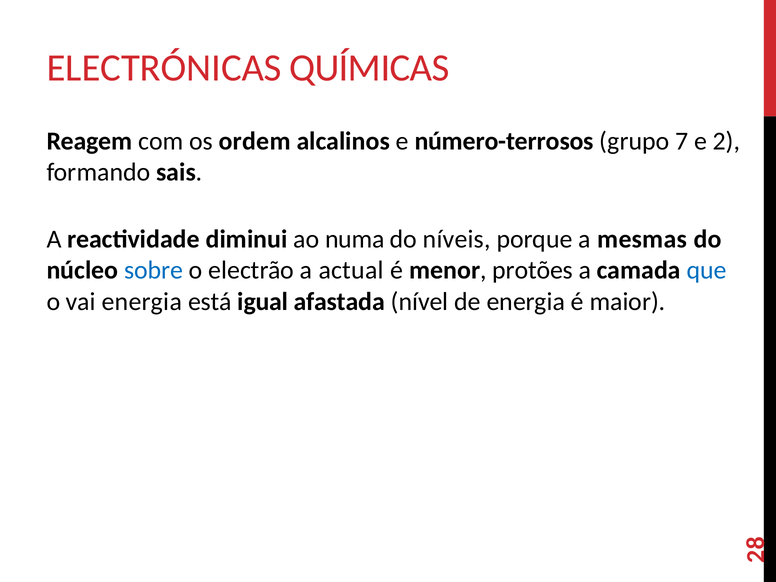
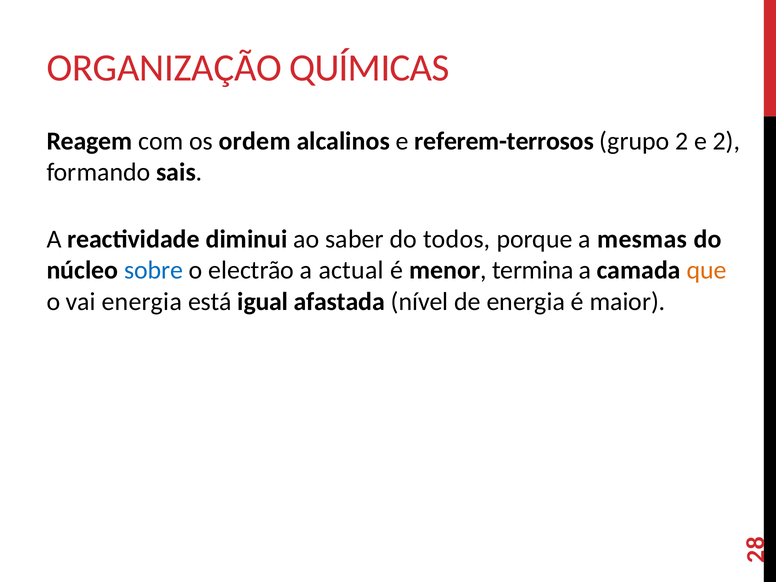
ELECTRÓNICAS: ELECTRÓNICAS -> ORGANIZAÇÃO
número-terrosos: número-terrosos -> referem-terrosos
grupo 7: 7 -> 2
numa: numa -> saber
níveis: níveis -> todos
protões: protões -> termina
que colour: blue -> orange
